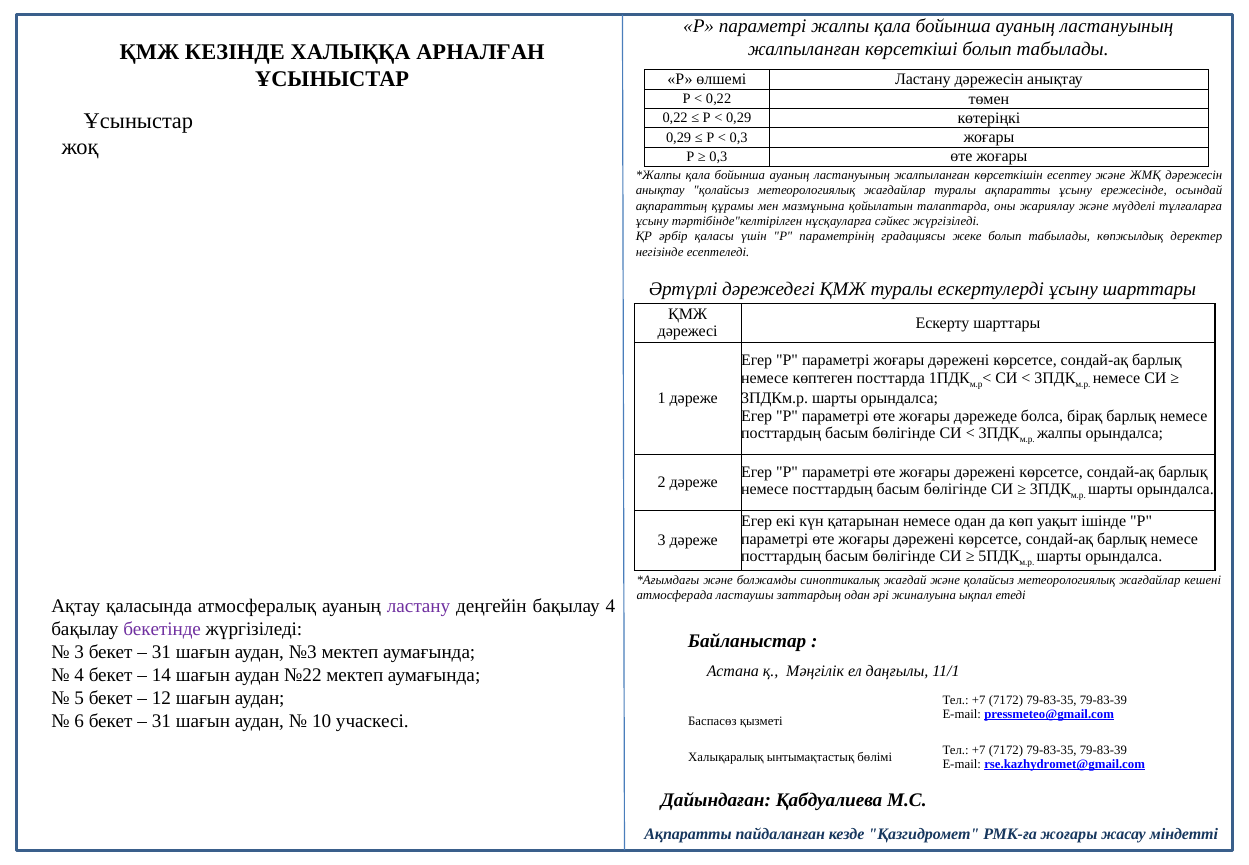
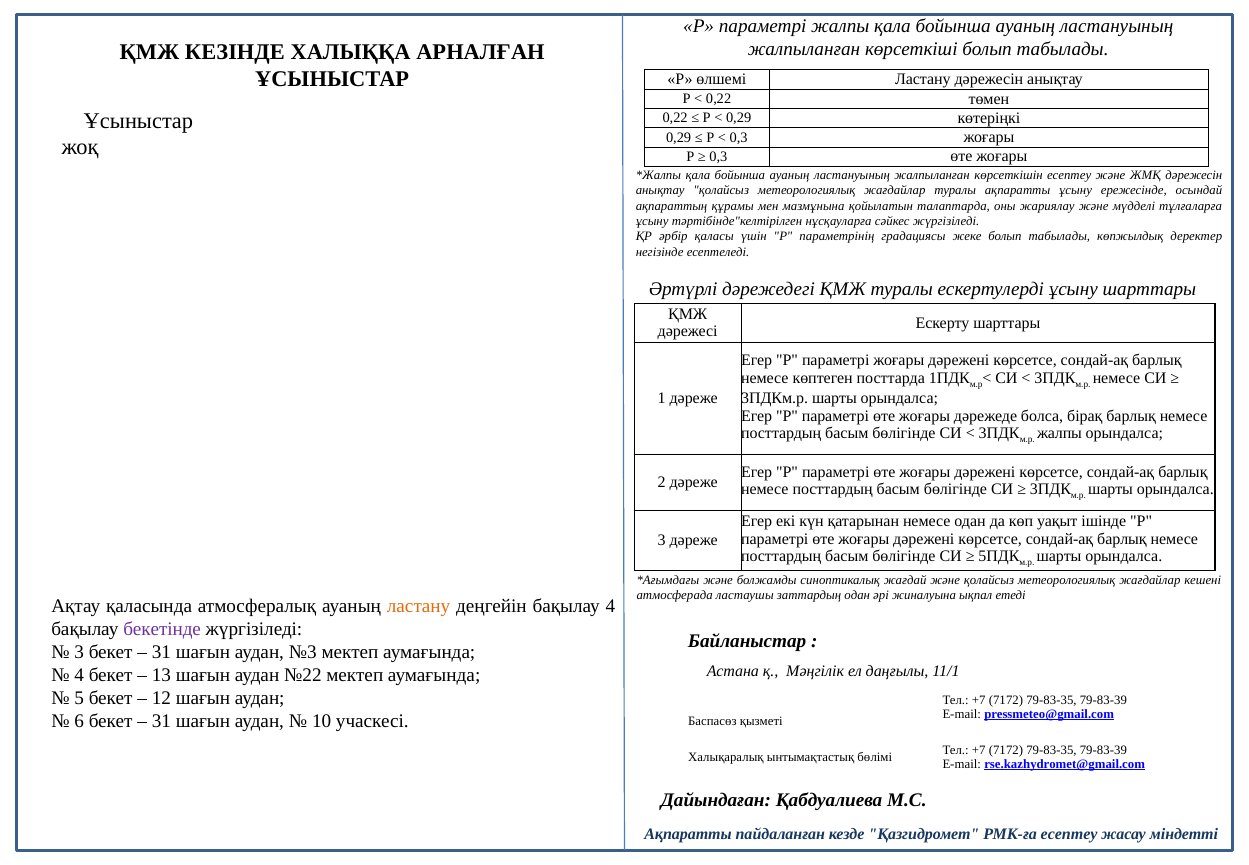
ластану at (419, 606) colour: purple -> orange
14: 14 -> 13
РМК-ға жоғары: жоғары -> есептеу
